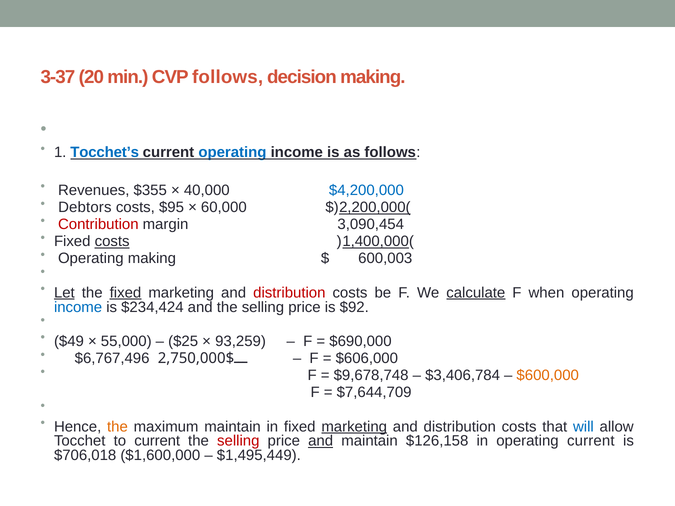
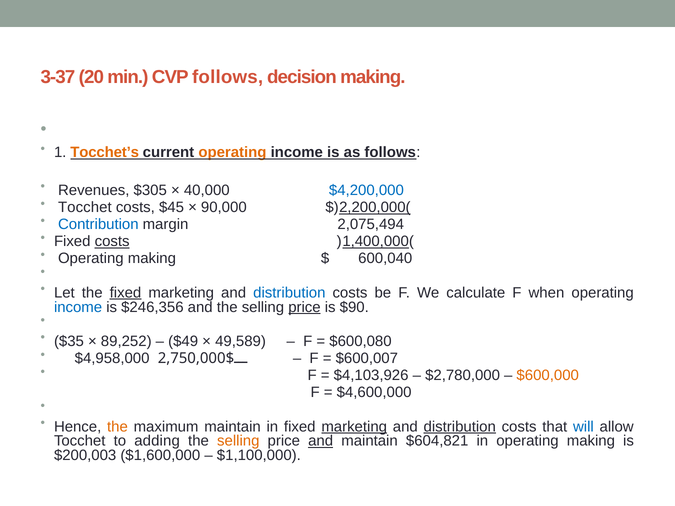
Tocchet’s colour: blue -> orange
operating at (232, 153) colour: blue -> orange
$355: $355 -> $305
Debtors at (85, 207): Debtors -> Tocchet
$95: $95 -> $45
60,000: 60,000 -> 90,000
Contribution colour: red -> blue
3,090,454: 3,090,454 -> 2,075,494
600,003: 600,003 -> 600,040
Let underline: present -> none
distribution at (289, 293) colour: red -> blue
calculate underline: present -> none
$234,424: $234,424 -> $246,356
price at (304, 307) underline: none -> present
$92: $92 -> $90
$49: $49 -> $35
55,000: 55,000 -> 89,252
$25: $25 -> $49
93,259: 93,259 -> 49,589
$690,000: $690,000 -> $600,080
$6,767,496: $6,767,496 -> $4,958,000
$606,000: $606,000 -> $600,007
$9,678,748: $9,678,748 -> $4,103,926
$3,406,784: $3,406,784 -> $2,780,000
$7,644,709: $7,644,709 -> $4,600,000
distribution at (460, 427) underline: none -> present
to current: current -> adding
selling at (238, 441) colour: red -> orange
$126,158: $126,158 -> $604,821
in operating current: current -> making
$706,018: $706,018 -> $200,003
$1,495,449: $1,495,449 -> $1,100,000
